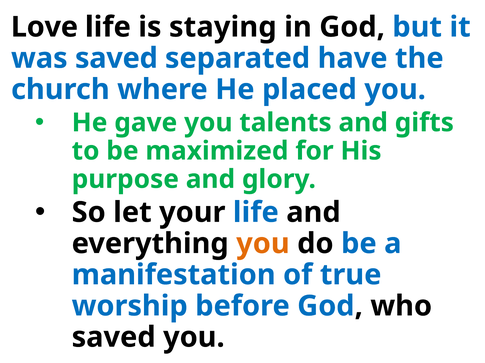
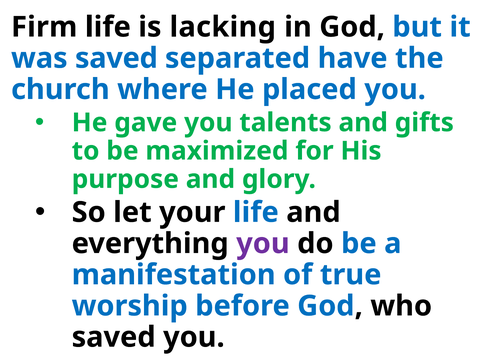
Love: Love -> Firm
staying: staying -> lacking
you at (263, 244) colour: orange -> purple
